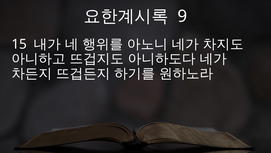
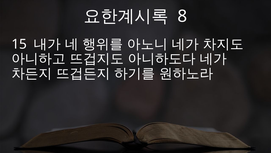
9: 9 -> 8
